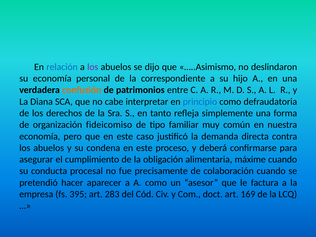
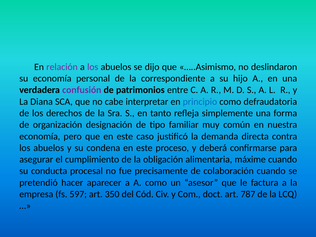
relación colour: blue -> purple
confusión colour: orange -> purple
fideicomiso: fideicomiso -> designación
395: 395 -> 597
283: 283 -> 350
169: 169 -> 787
